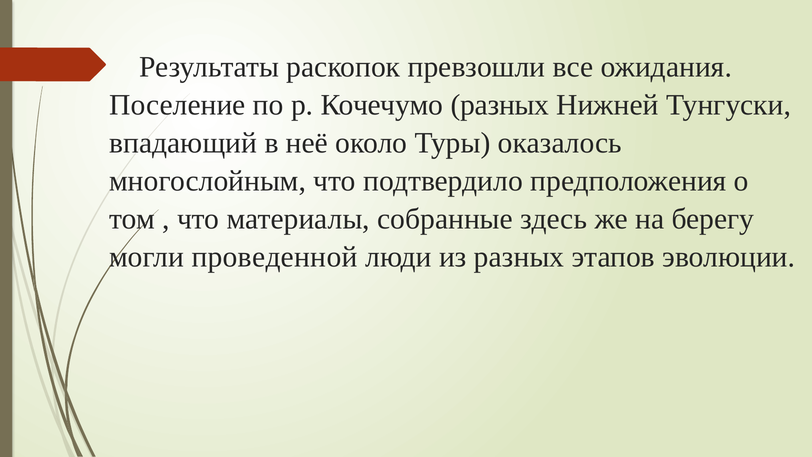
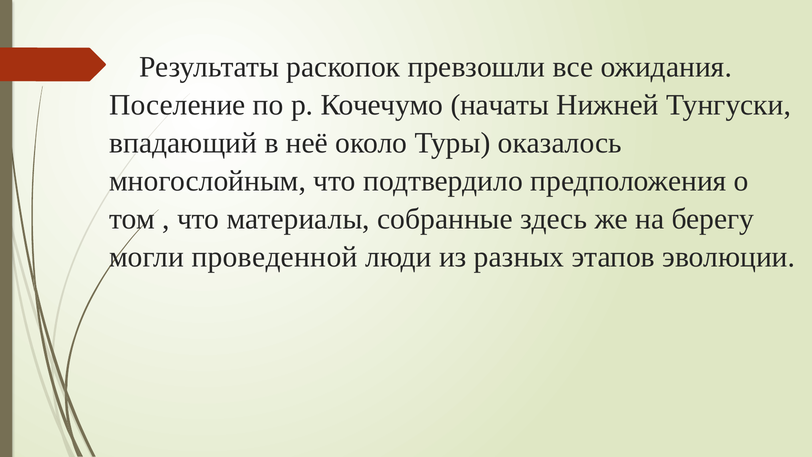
Кочечумо разных: разных -> начаты
